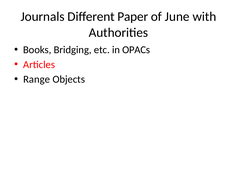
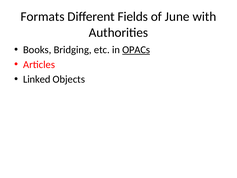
Journals: Journals -> Formats
Paper: Paper -> Fields
OPACs underline: none -> present
Range: Range -> Linked
